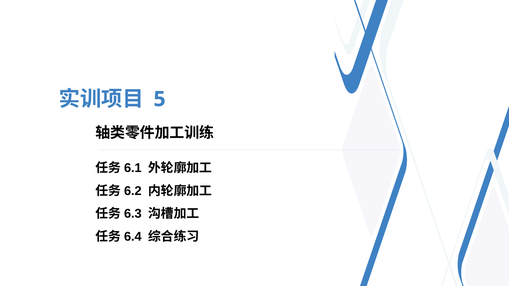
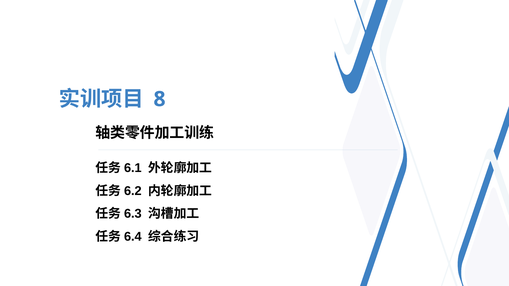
5: 5 -> 8
